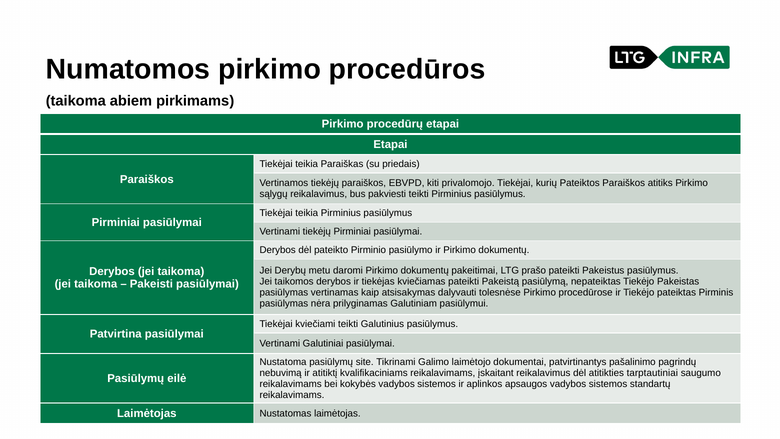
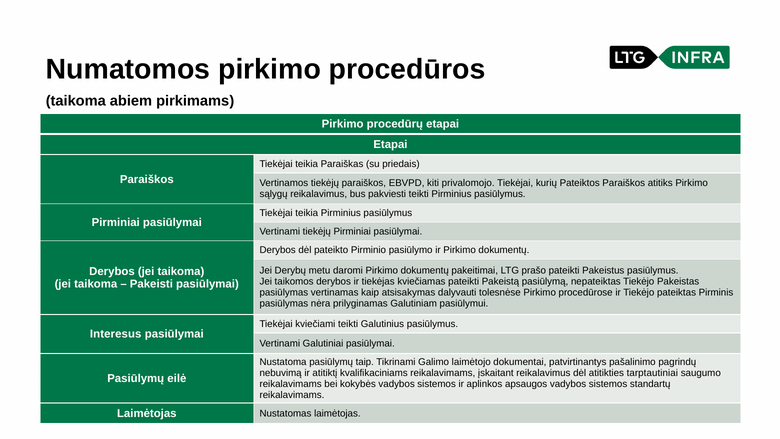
Patvirtina: Patvirtina -> Interesus
site: site -> taip
